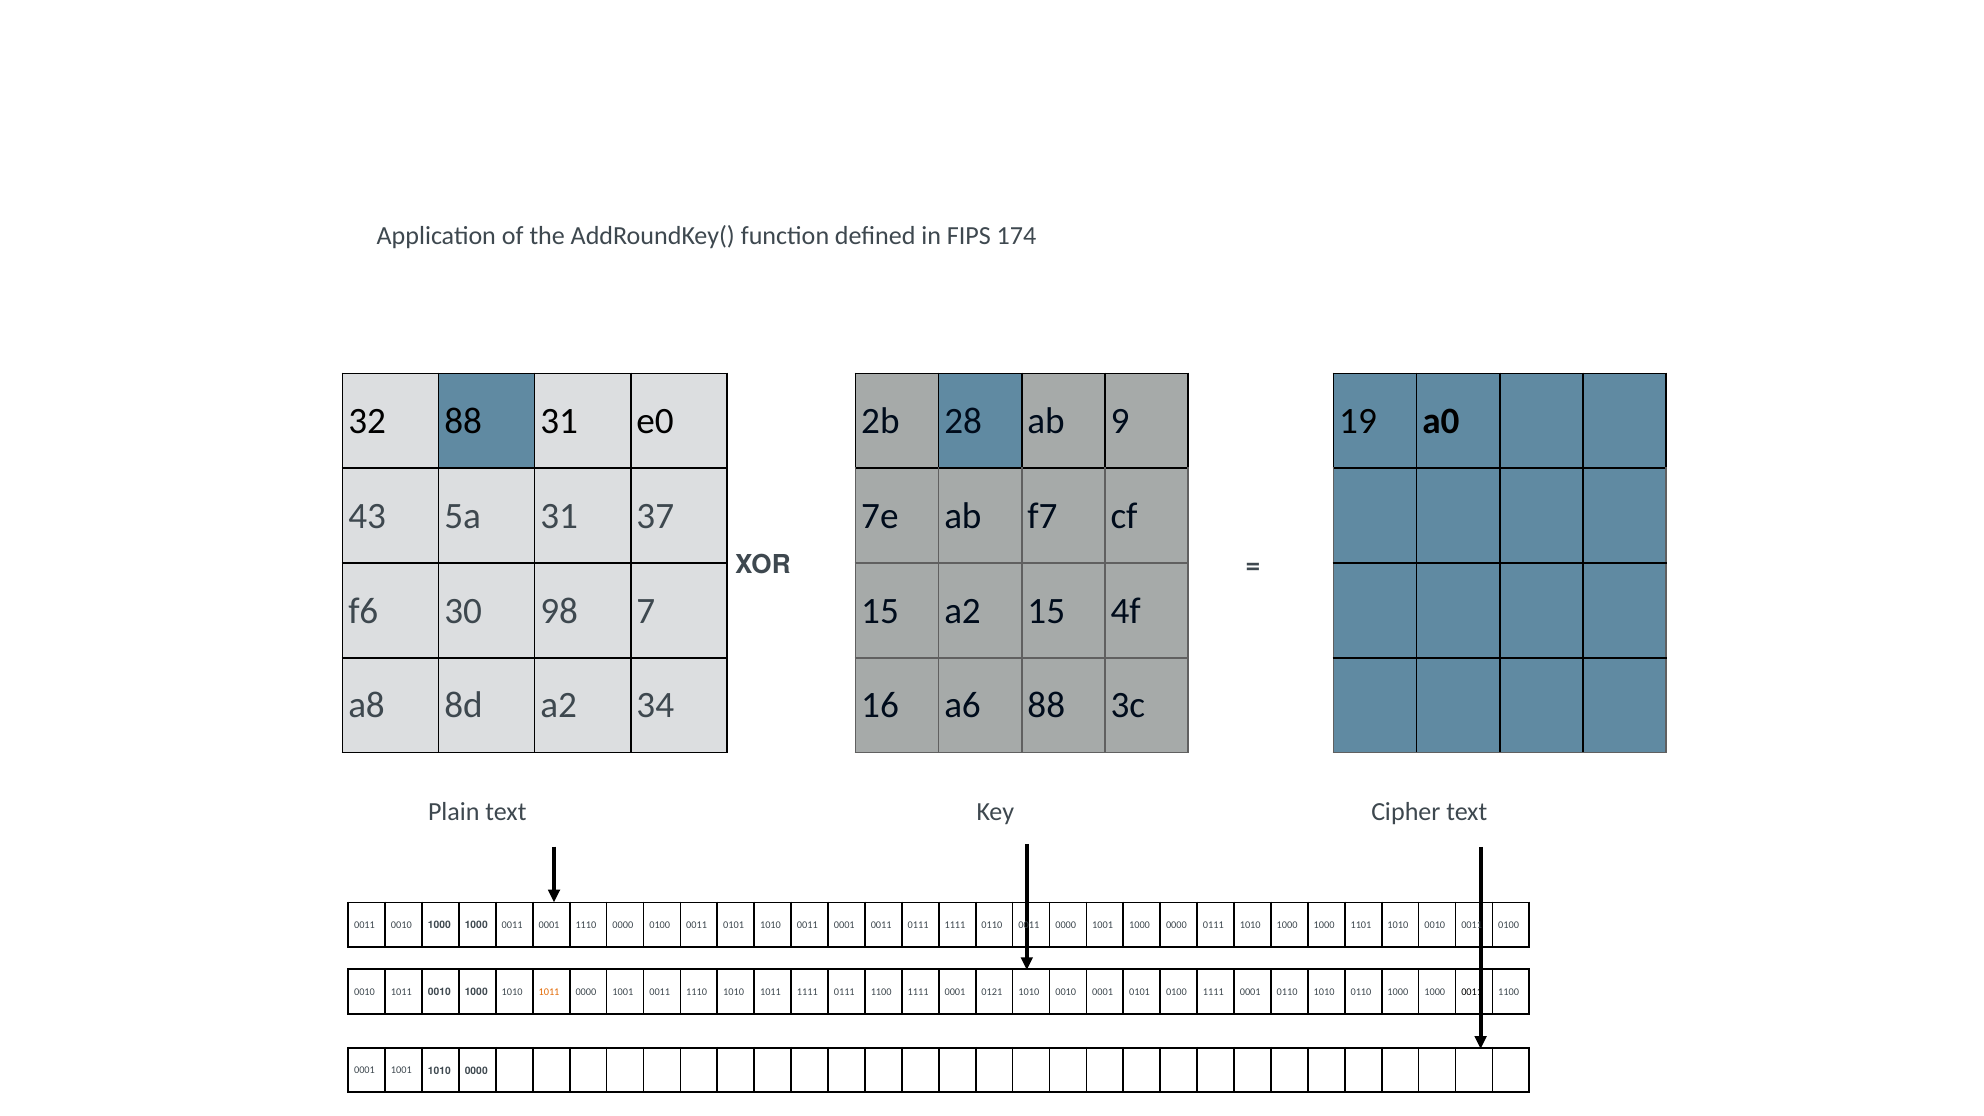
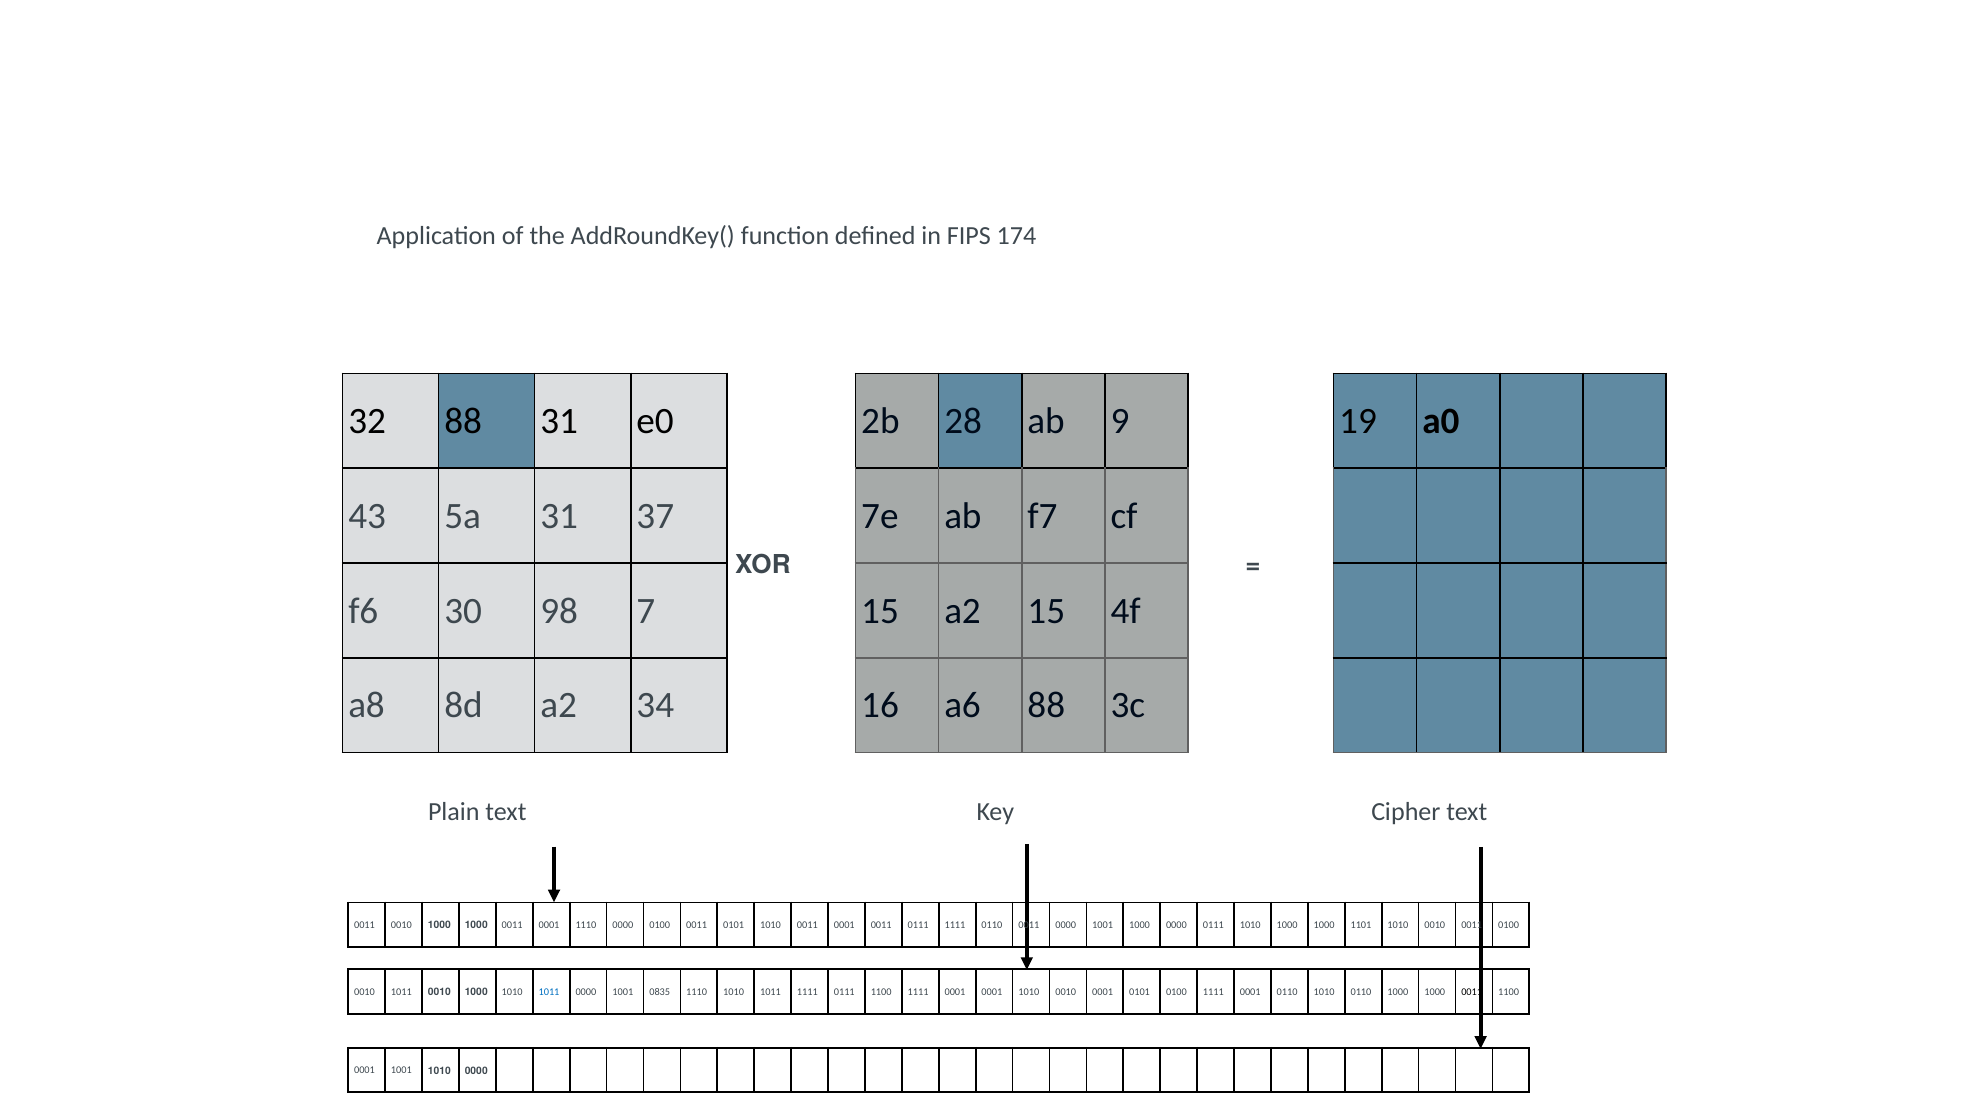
1011 at (549, 992) colour: orange -> blue
1001 0011: 0011 -> 0835
0001 0121: 0121 -> 0001
